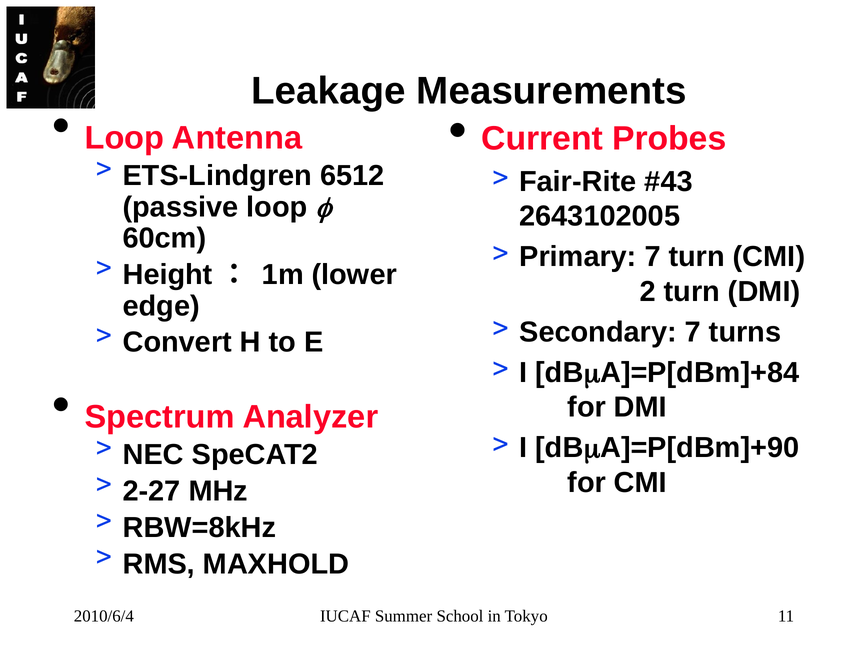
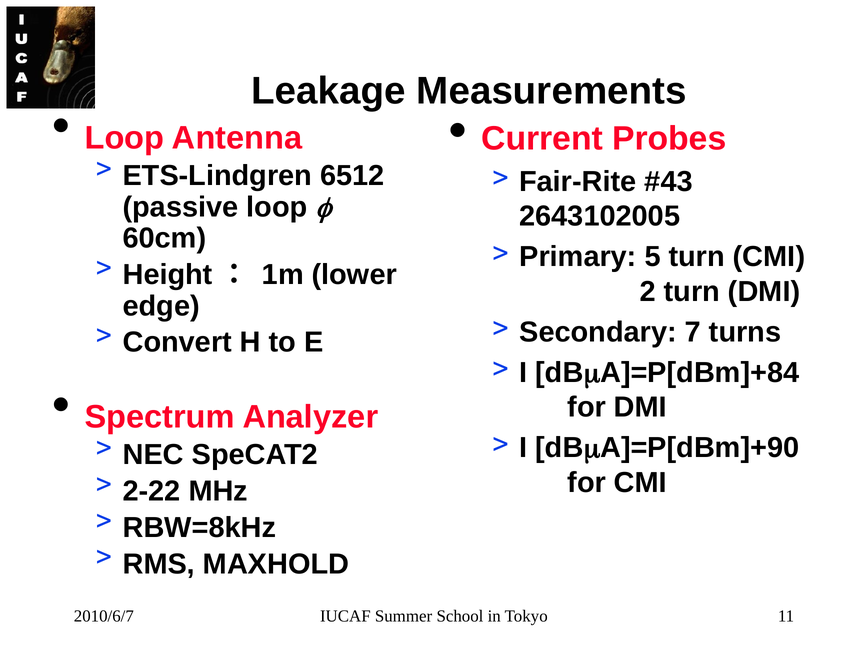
Primary 7: 7 -> 5
2-27: 2-27 -> 2-22
2010/6/4: 2010/6/4 -> 2010/6/7
